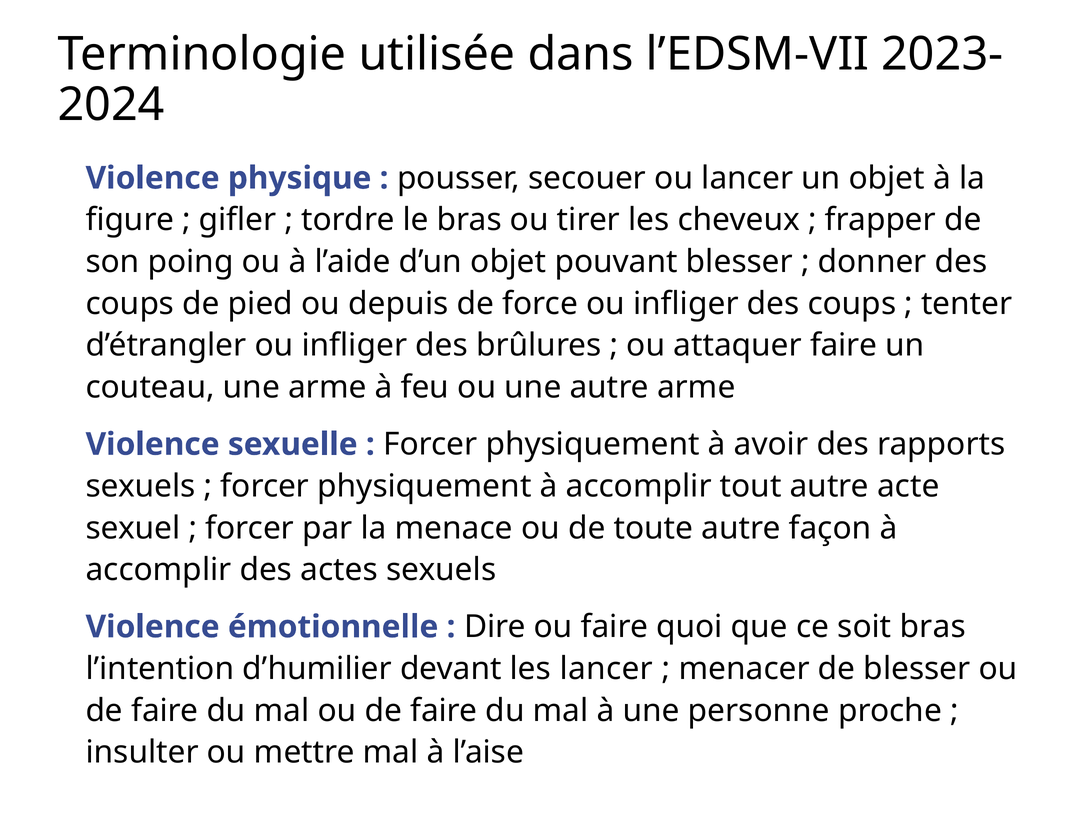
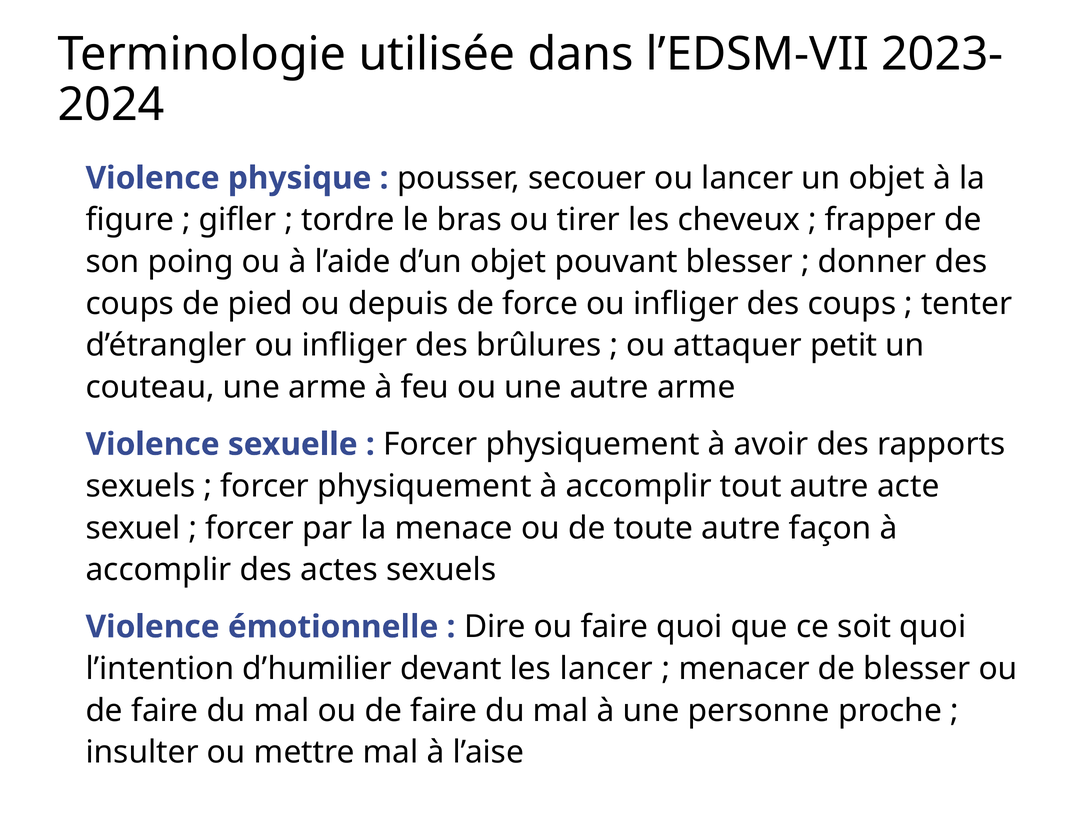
attaquer faire: faire -> petit
soit bras: bras -> quoi
